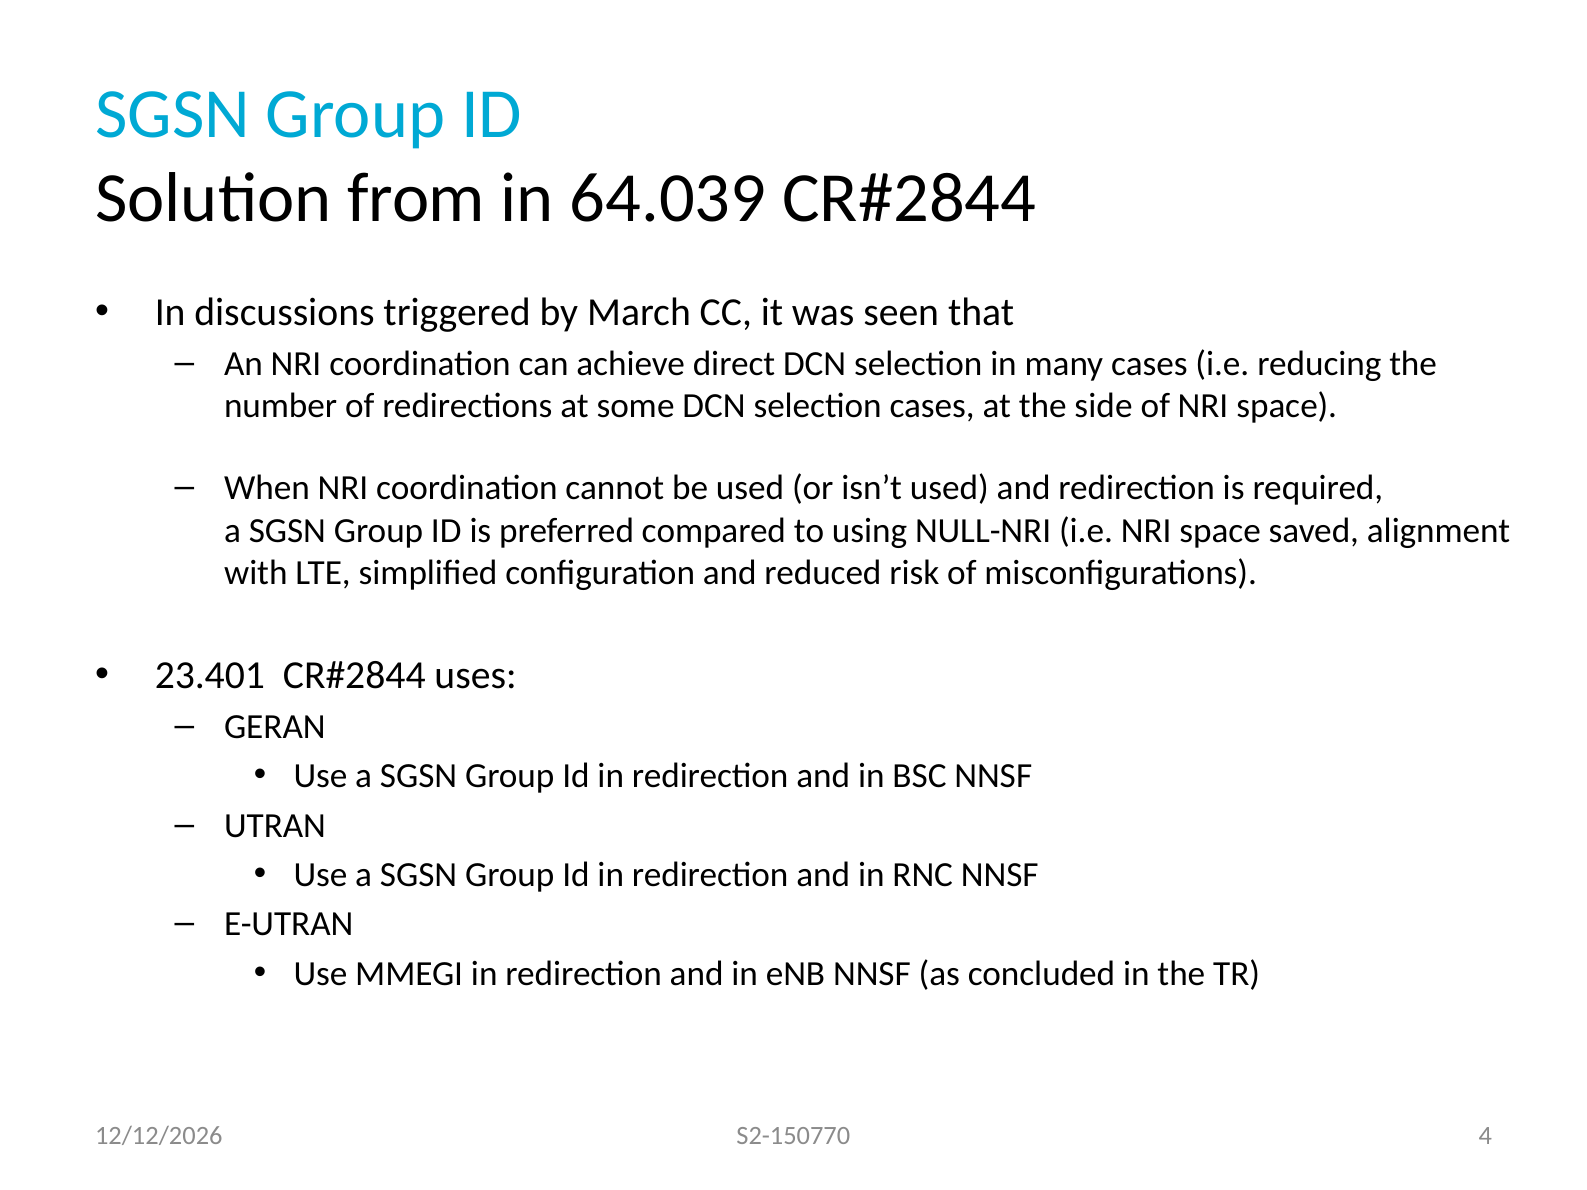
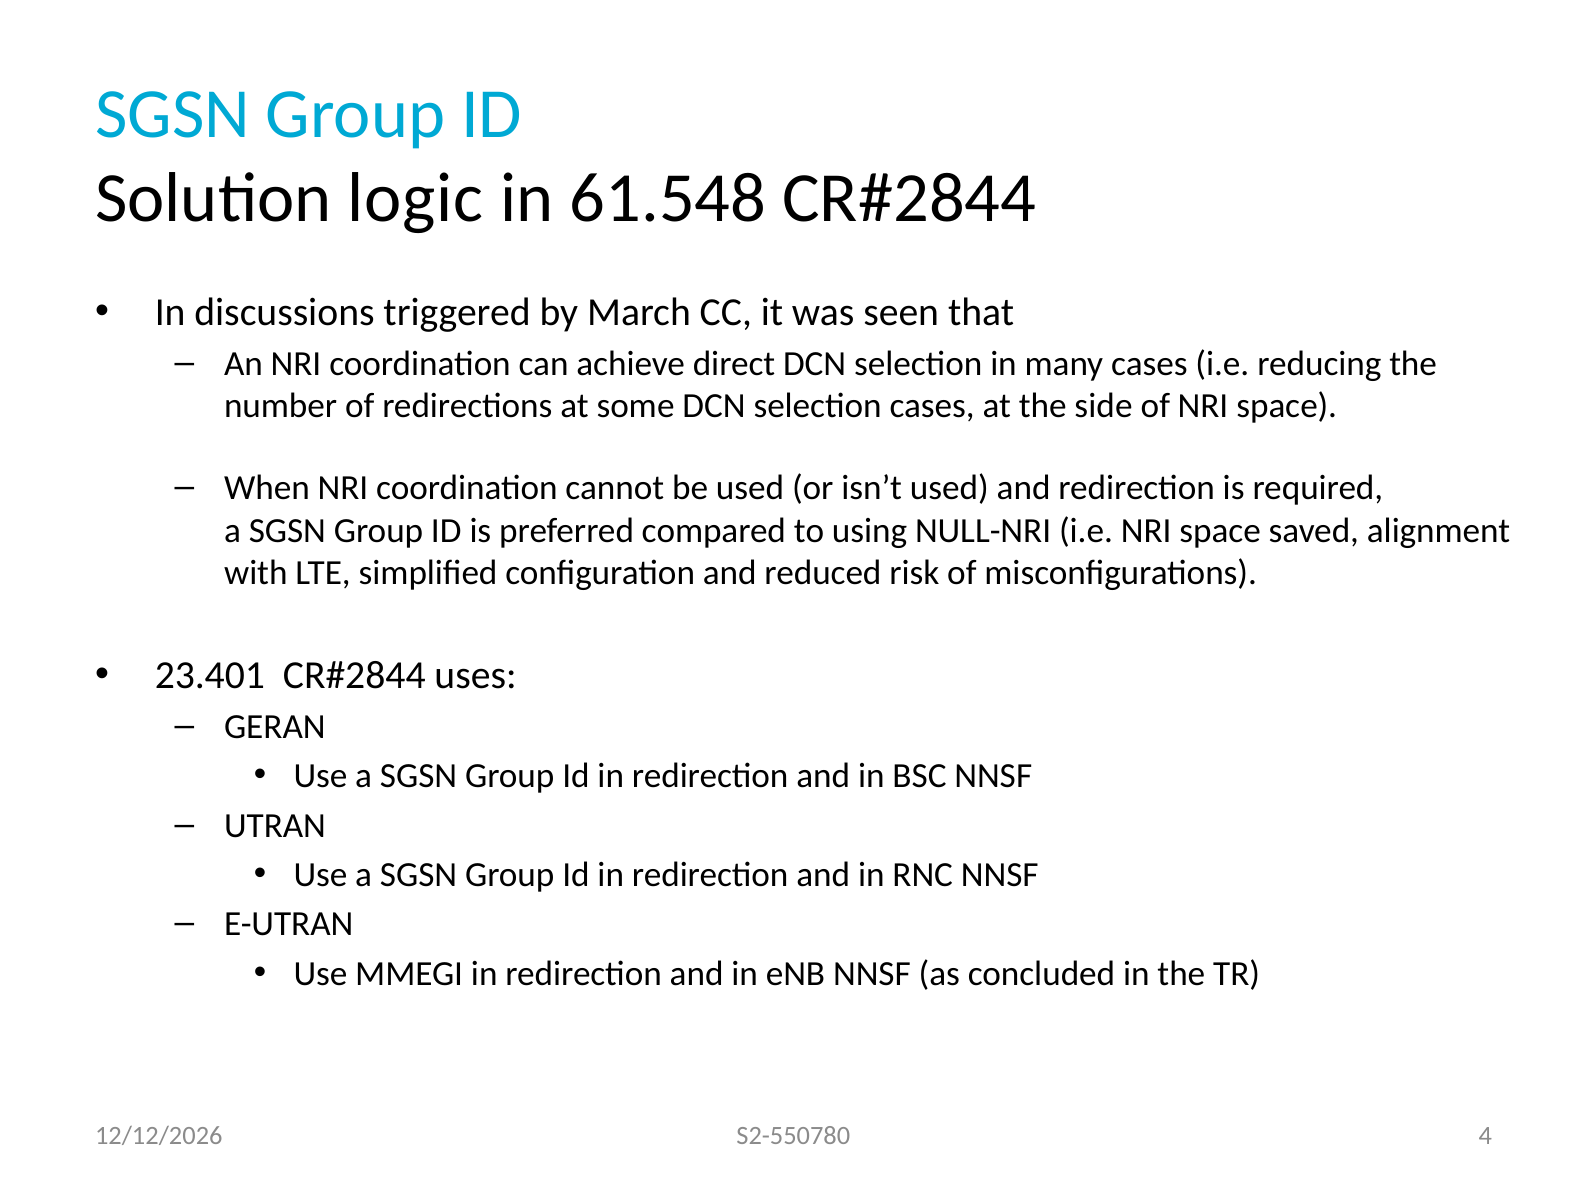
from: from -> logic
64.039: 64.039 -> 61.548
S2-150770: S2-150770 -> S2-550780
